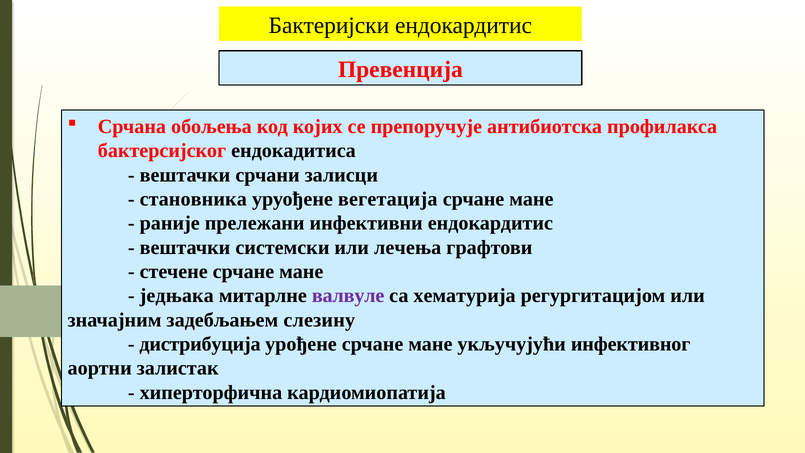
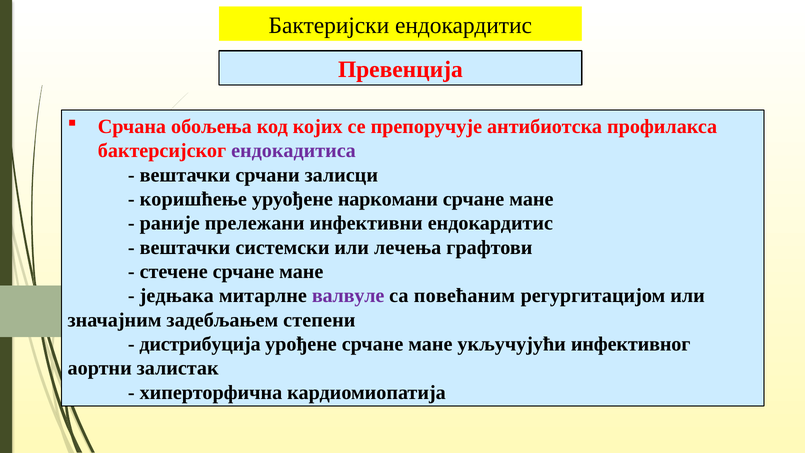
ендокадитиса colour: black -> purple
становника: становника -> коришћење
вегетација: вегетација -> наркомани
хематурија: хематурија -> повећаним
слезину: слезину -> степени
